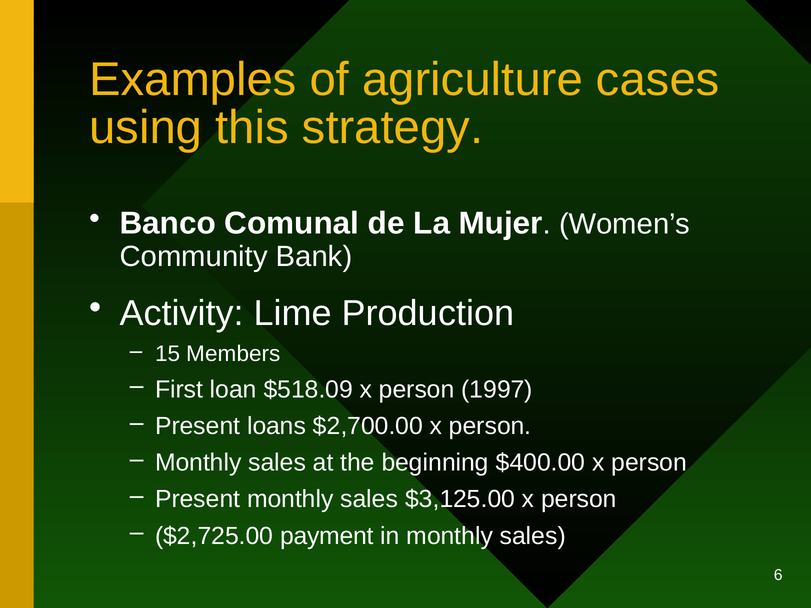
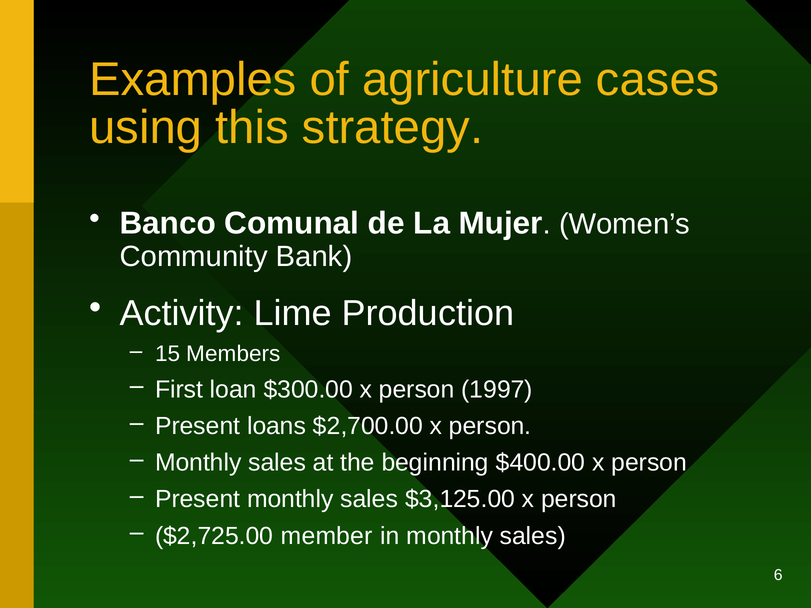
$518.09: $518.09 -> $300.00
payment: payment -> member
